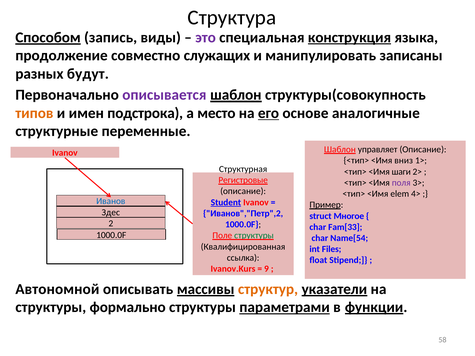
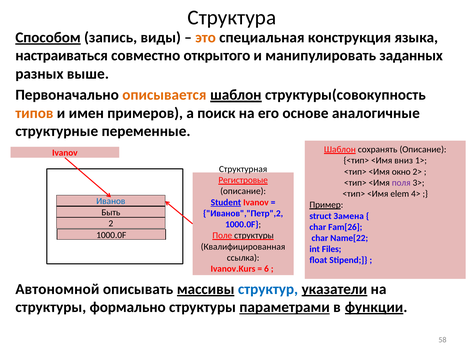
это colour: purple -> orange
конструкция underline: present -> none
продолжение: продолжение -> настраиваться
служащих: служащих -> открытого
записаны: записаны -> заданных
будут: будут -> выше
описывается colour: purple -> orange
подстрока: подстрока -> примеров
место: место -> поиск
его underline: present -> none
управляет: управляет -> сохранять
шаги: шаги -> окно
Здес: Здес -> Быть
Многое: Многое -> Замена
Fam[33: Fam[33 -> Fam[26
структуры at (254, 236) colour: green -> black
Name[54: Name[54 -> Name[22
9: 9 -> 6
структур colour: orange -> blue
